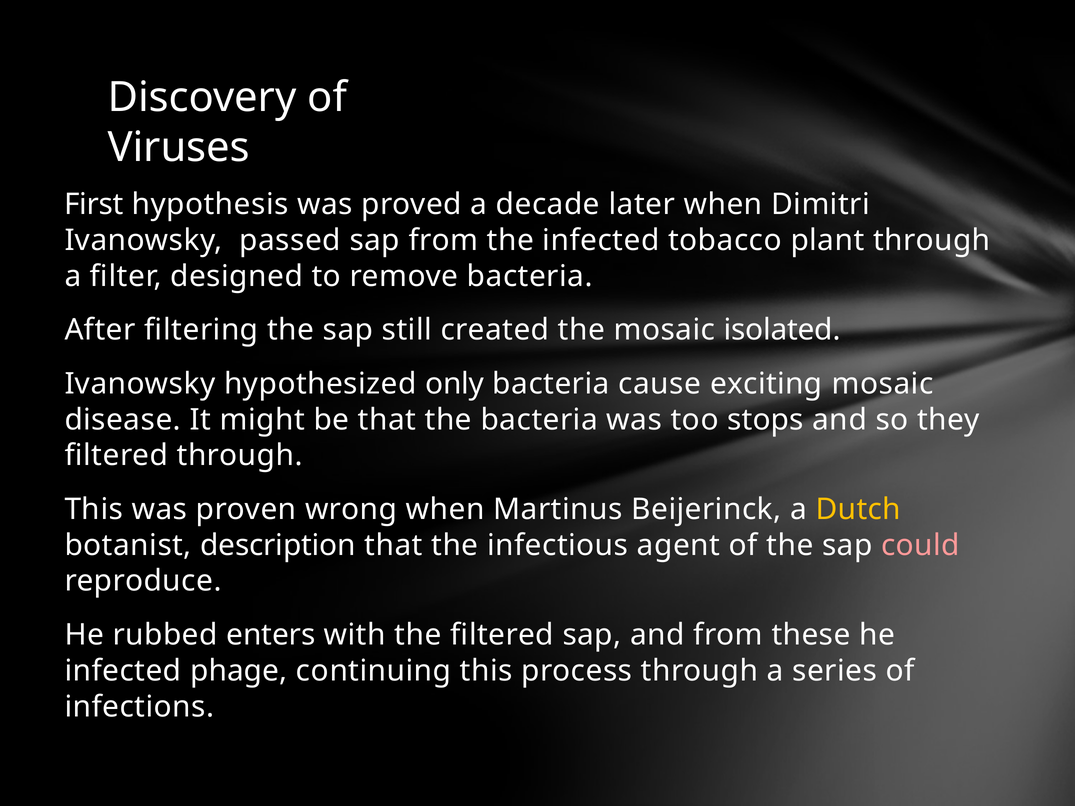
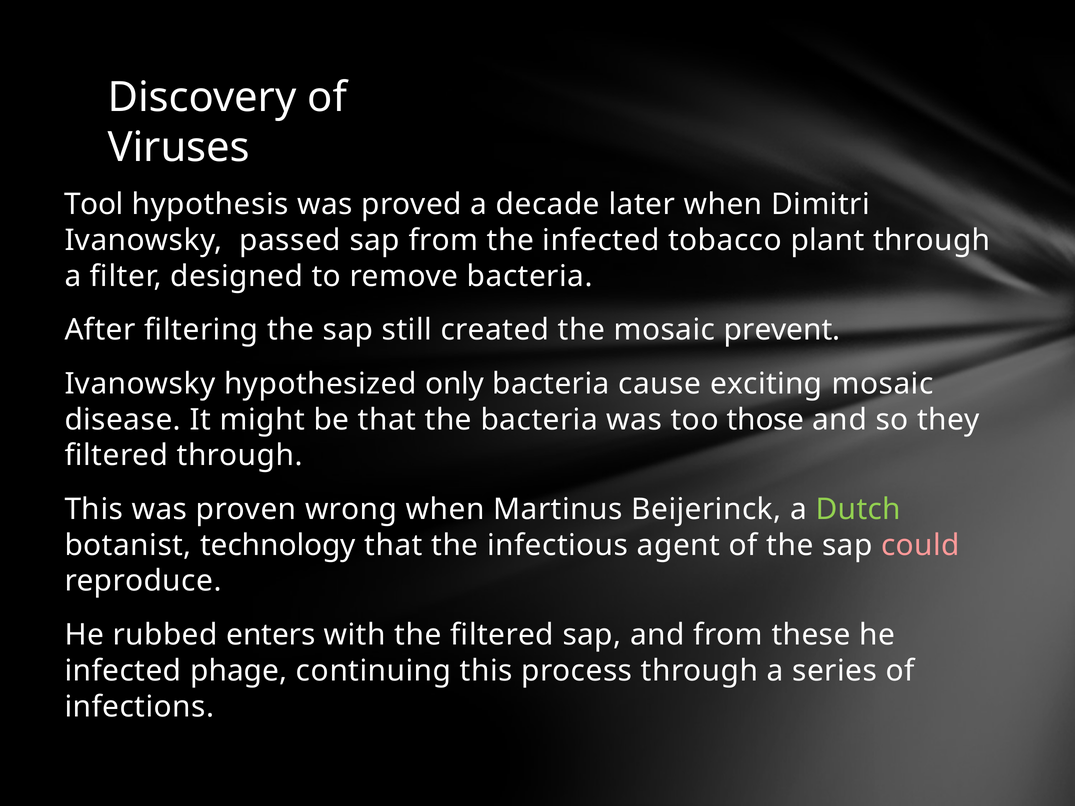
First: First -> Tool
isolated: isolated -> prevent
stops: stops -> those
Dutch colour: yellow -> light green
description: description -> technology
